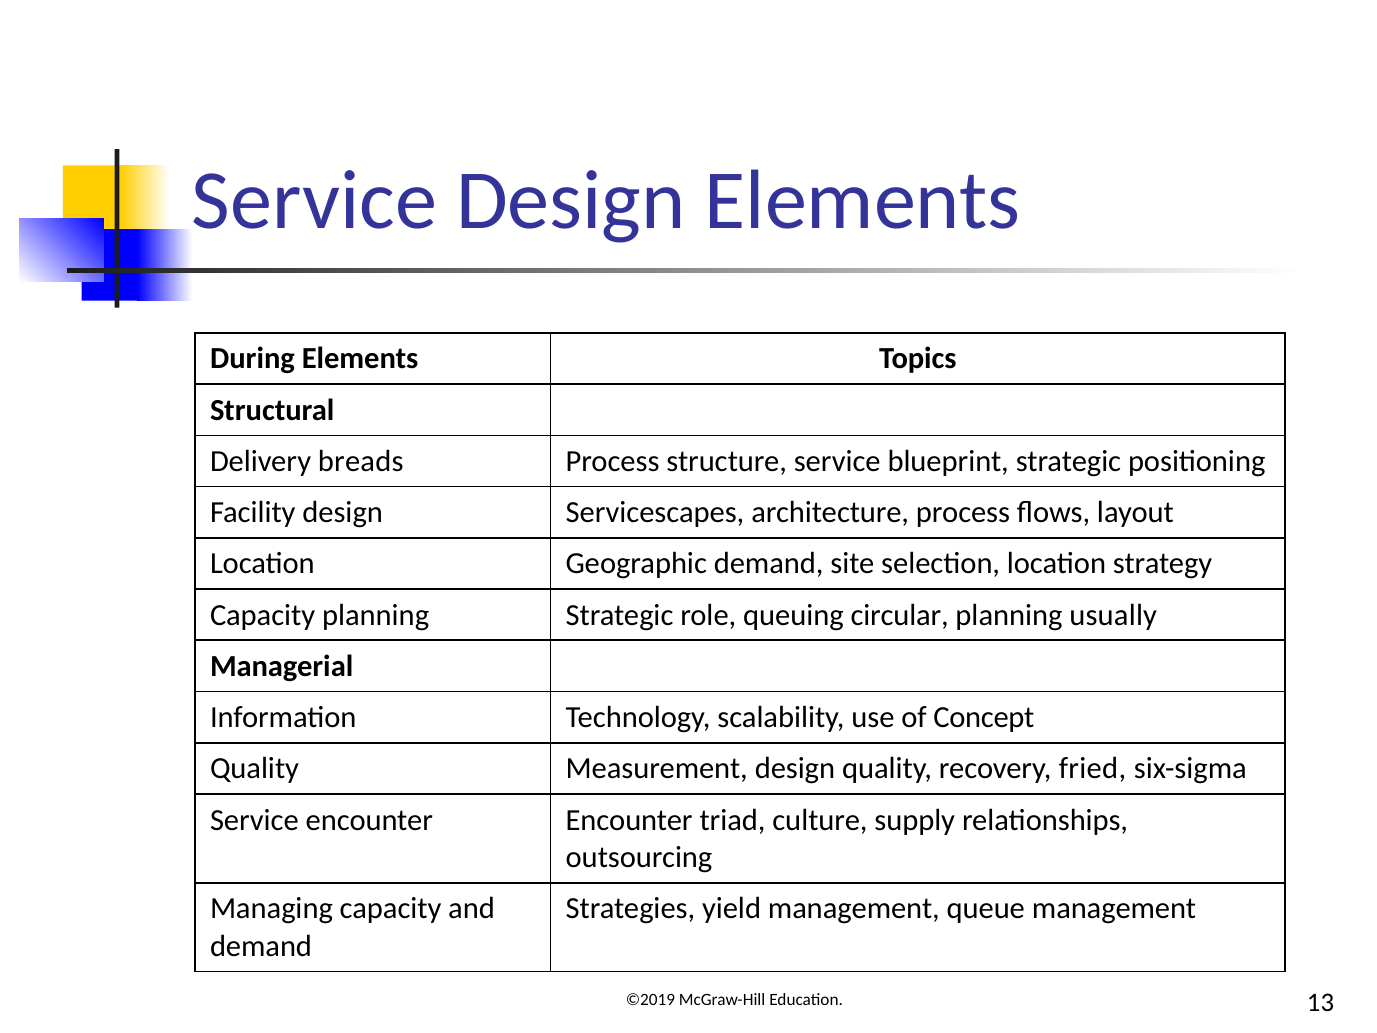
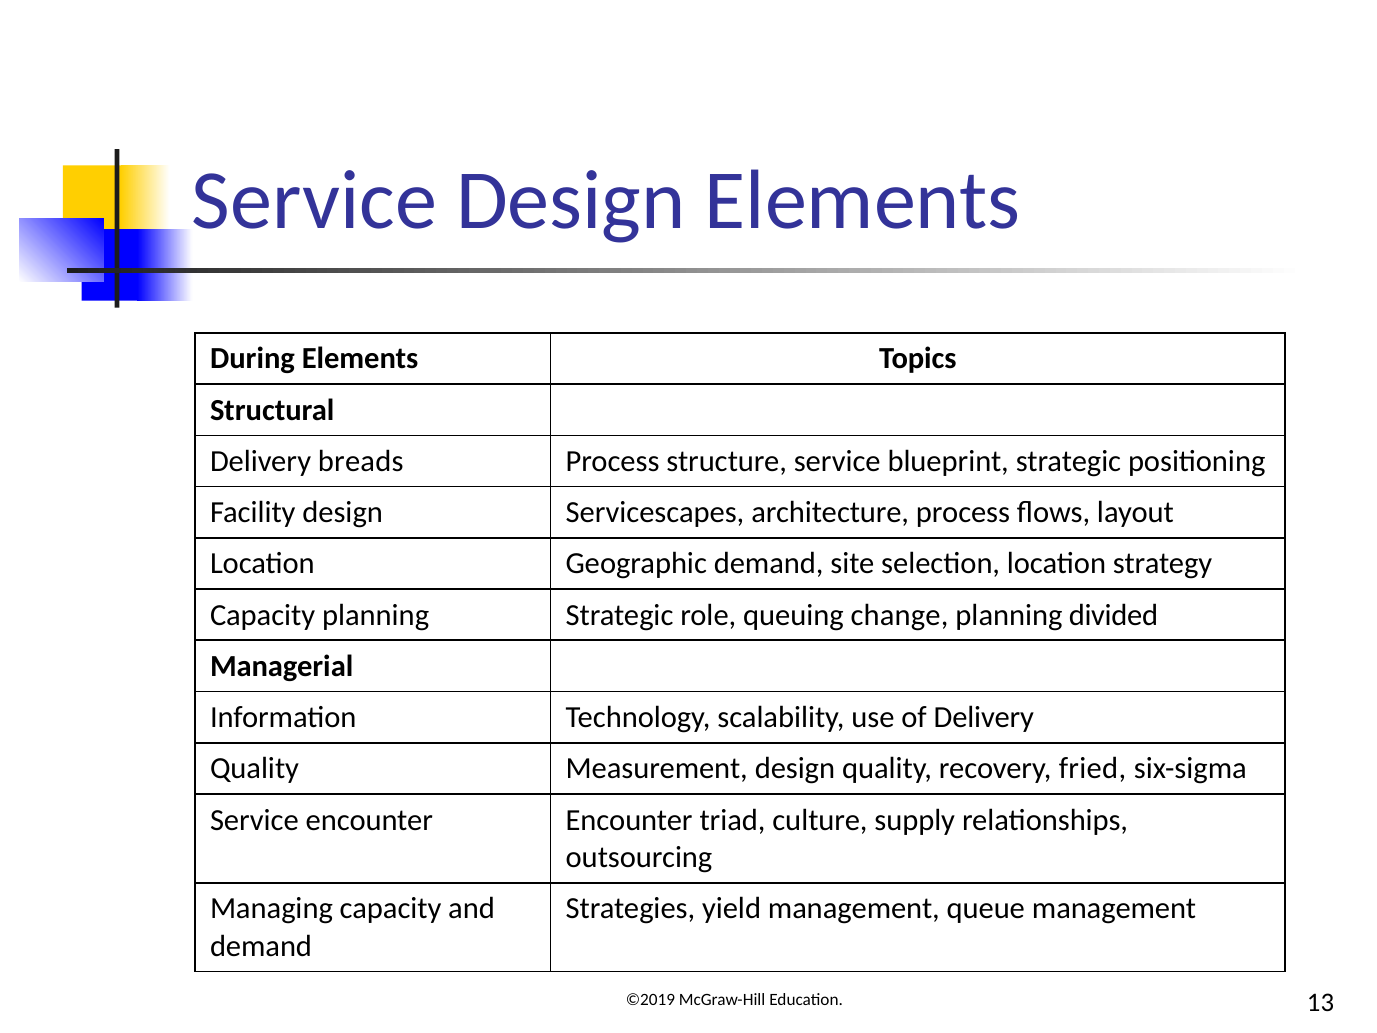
circular: circular -> change
usually: usually -> divided
of Concept: Concept -> Delivery
